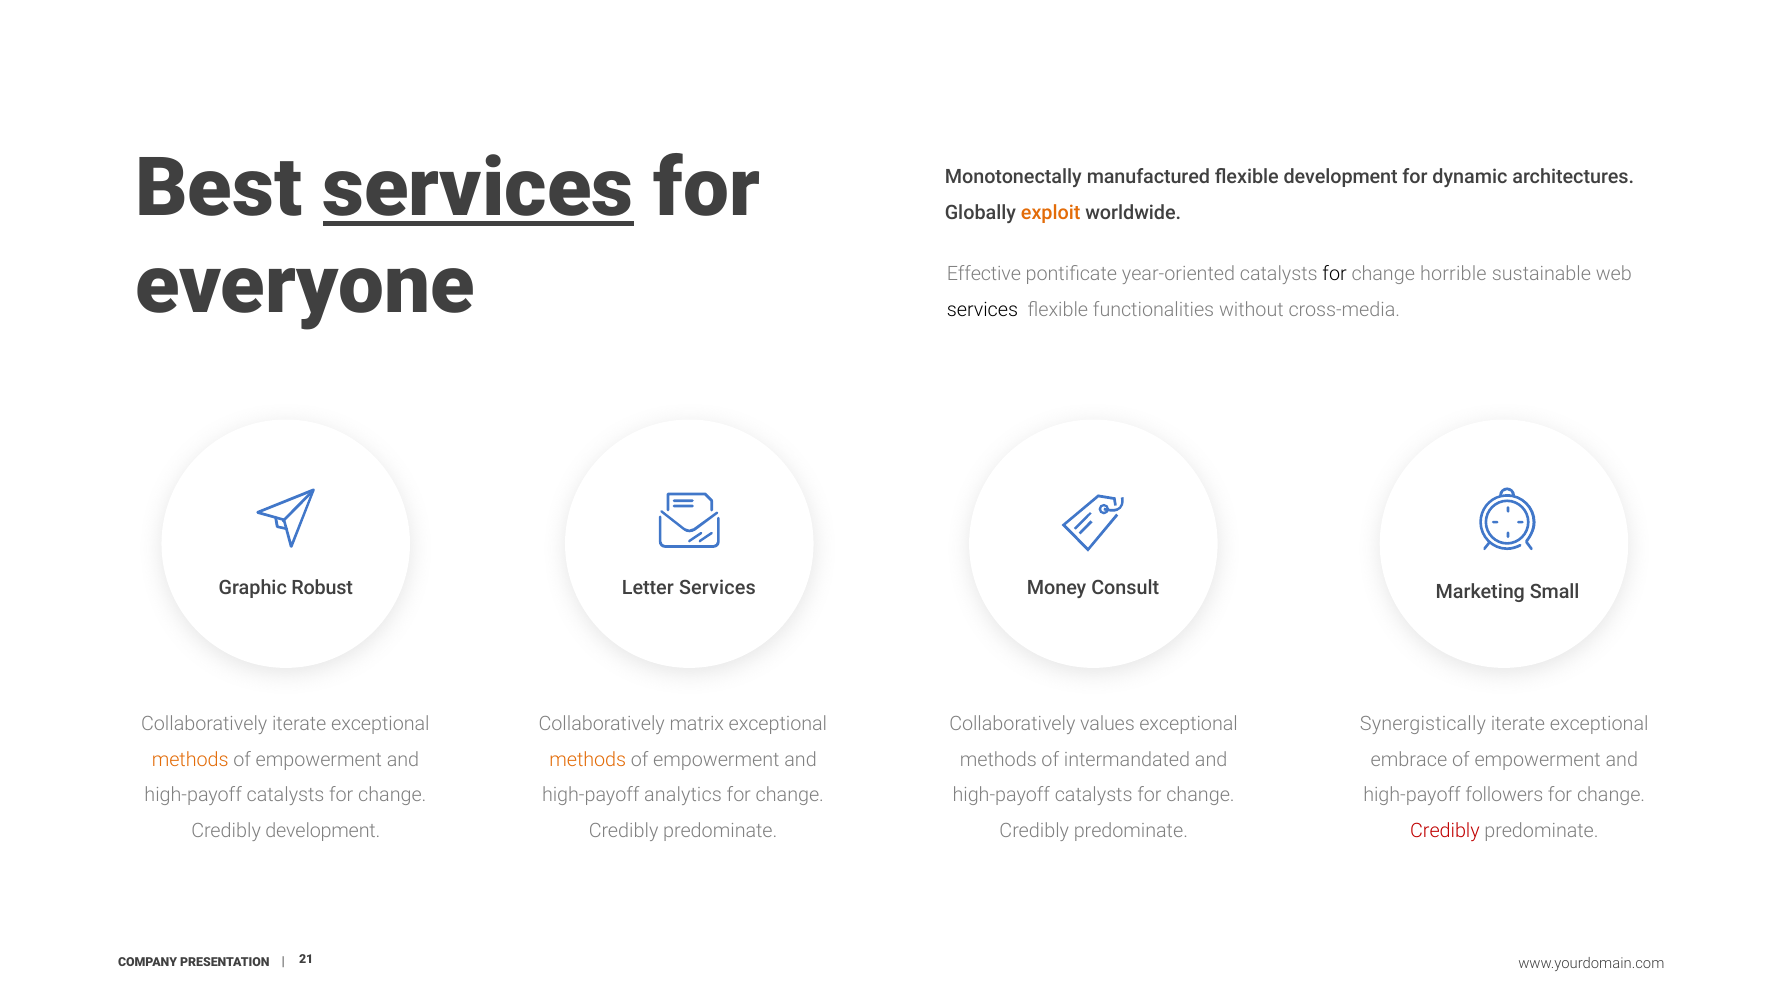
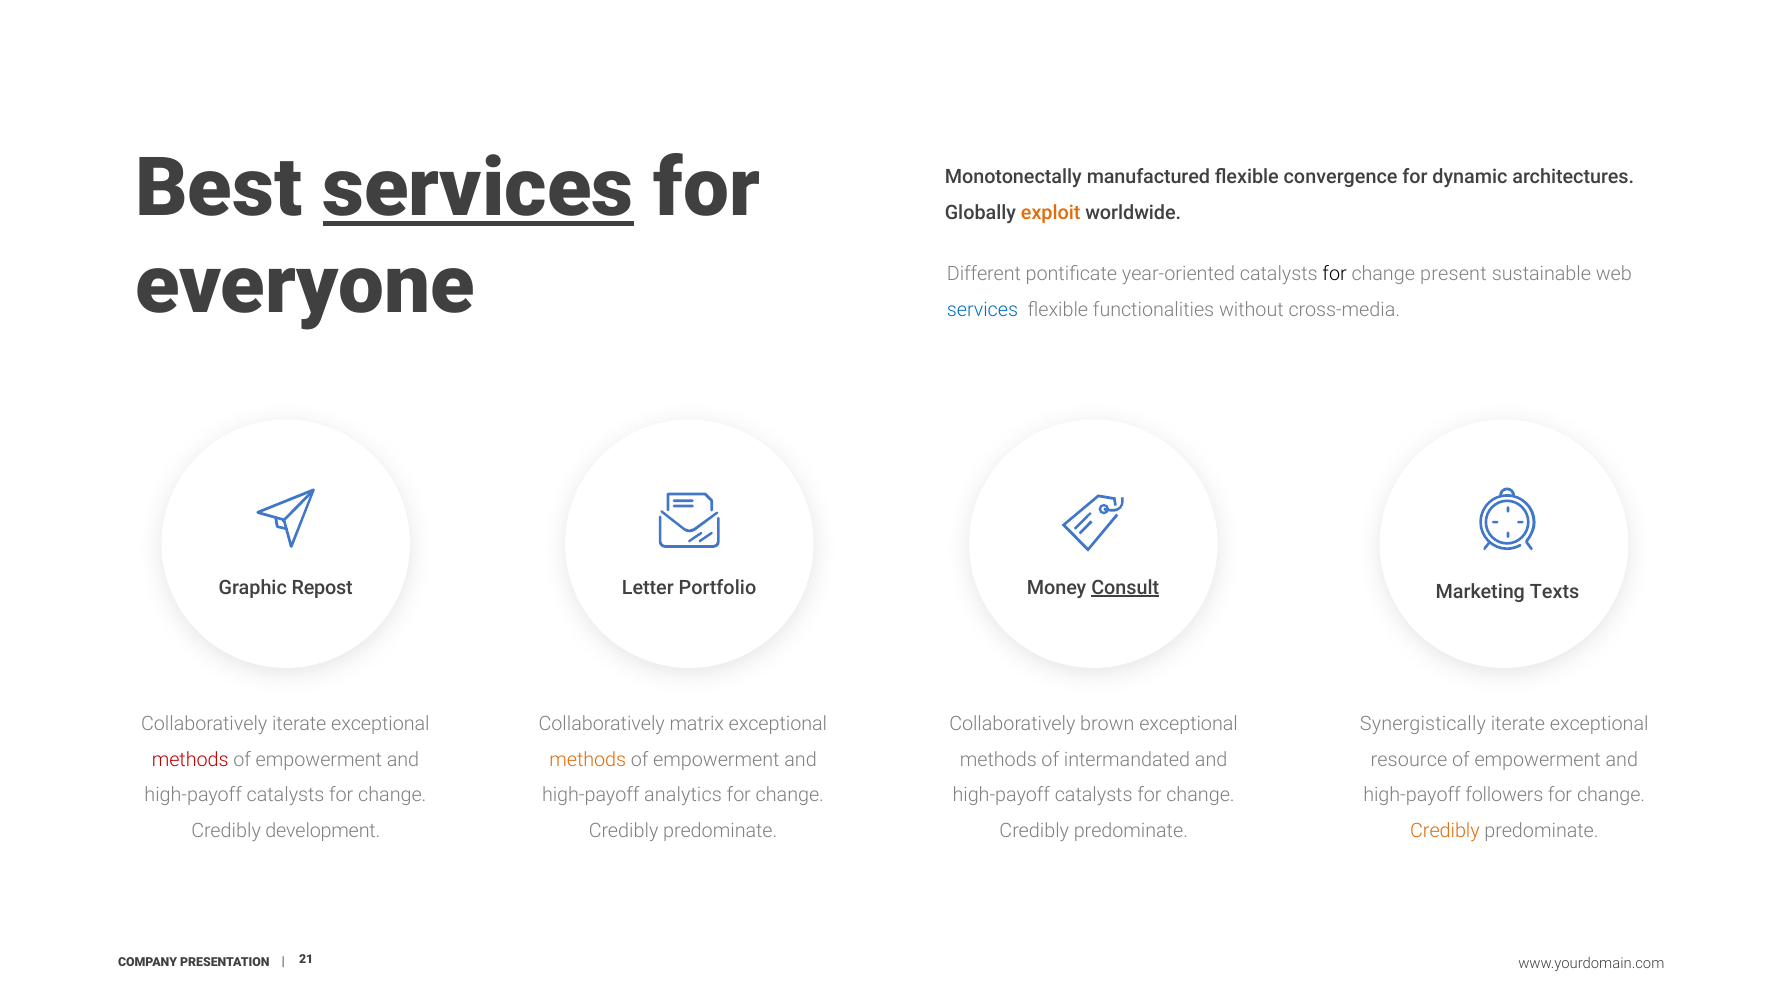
flexible development: development -> convergence
Effective: Effective -> Different
horrible: horrible -> present
services at (982, 310) colour: black -> blue
Robust: Robust -> Repost
Letter Services: Services -> Portfolio
Consult underline: none -> present
Small: Small -> Texts
values: values -> brown
methods at (190, 760) colour: orange -> red
embrace: embrace -> resource
Credibly at (1445, 831) colour: red -> orange
